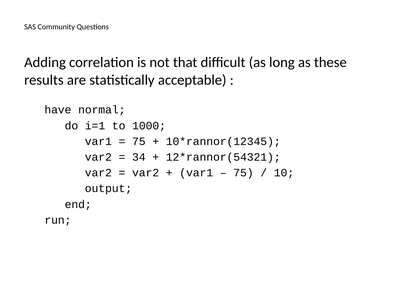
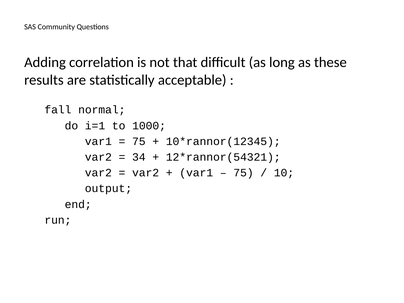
have: have -> fall
